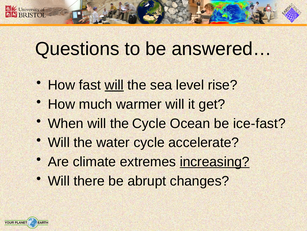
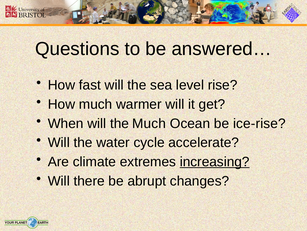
will at (114, 85) underline: present -> none
the Cycle: Cycle -> Much
ice-fast: ice-fast -> ice-rise
